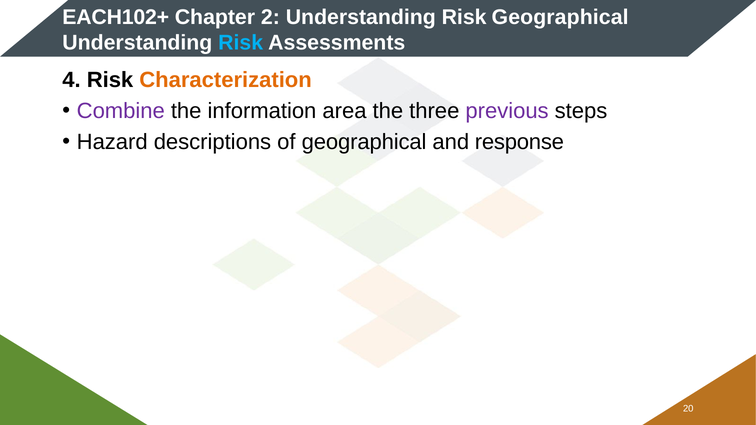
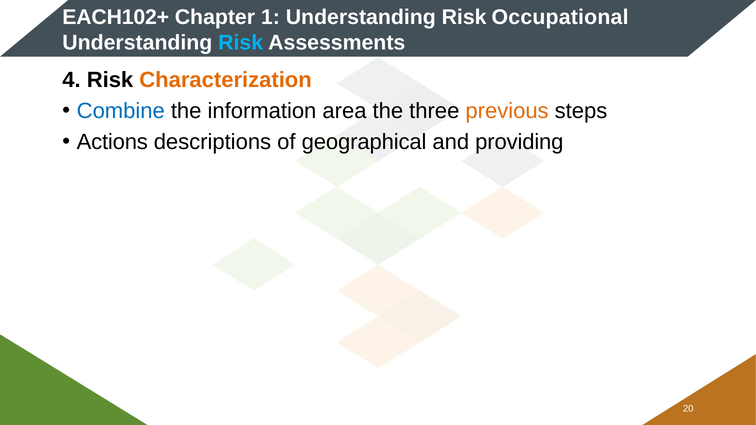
2: 2 -> 1
Risk Geographical: Geographical -> Occupational
Combine colour: purple -> blue
previous colour: purple -> orange
Hazard: Hazard -> Actions
response: response -> providing
